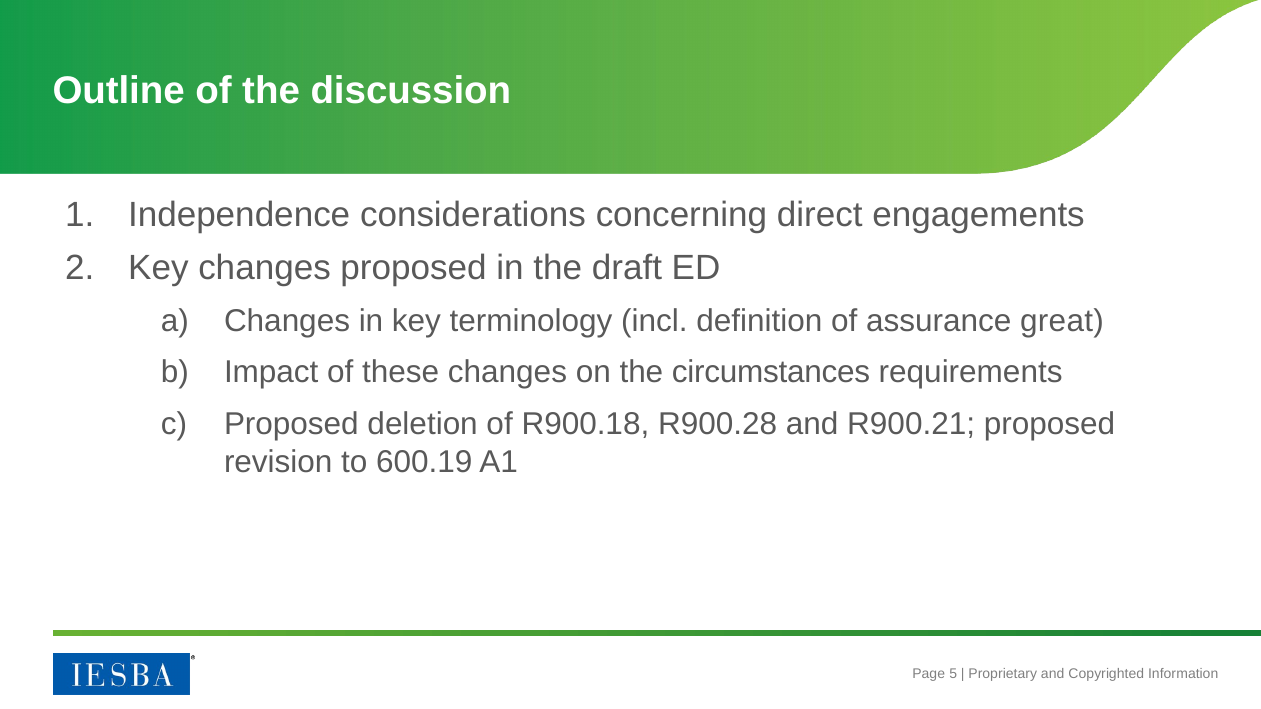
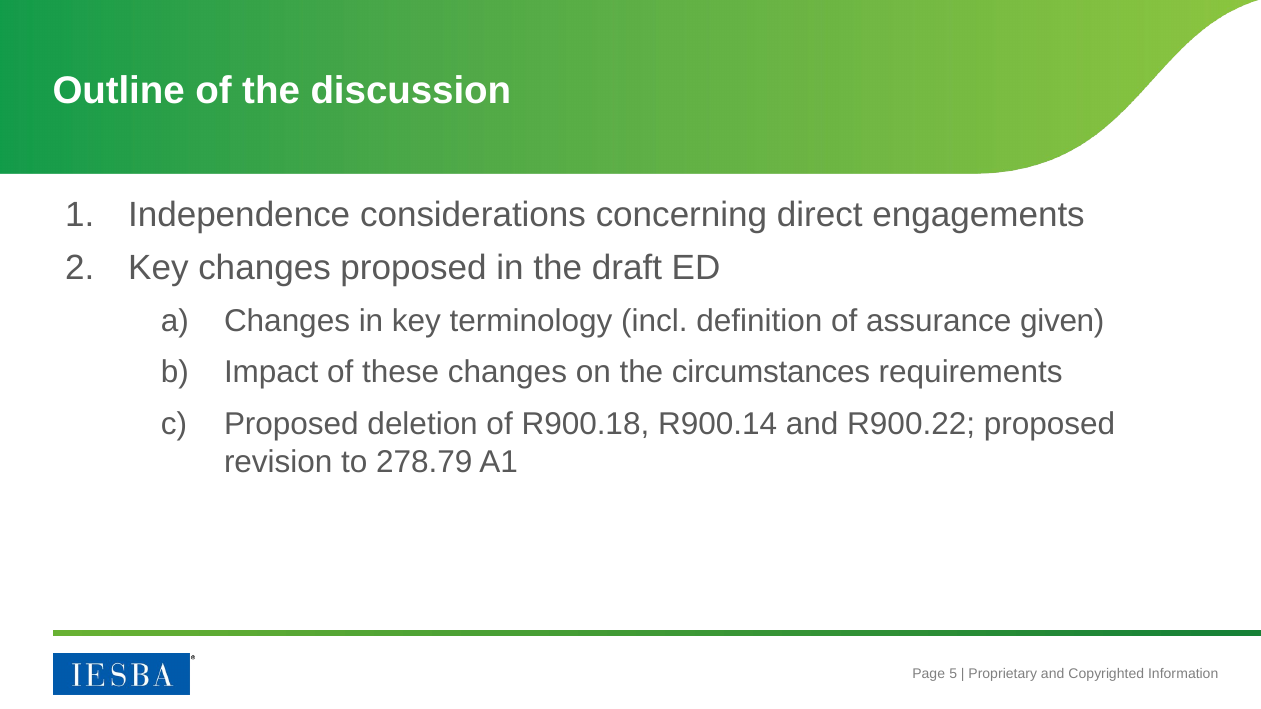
great: great -> given
R900.28: R900.28 -> R900.14
R900.21: R900.21 -> R900.22
600.19: 600.19 -> 278.79
